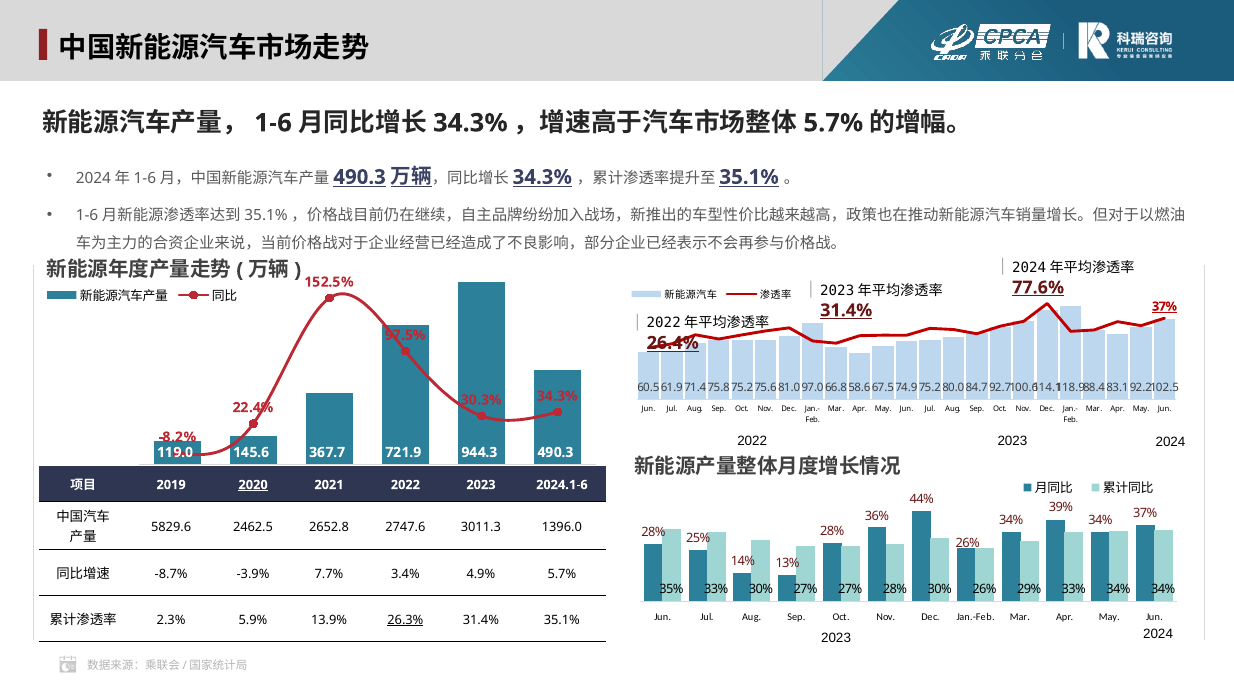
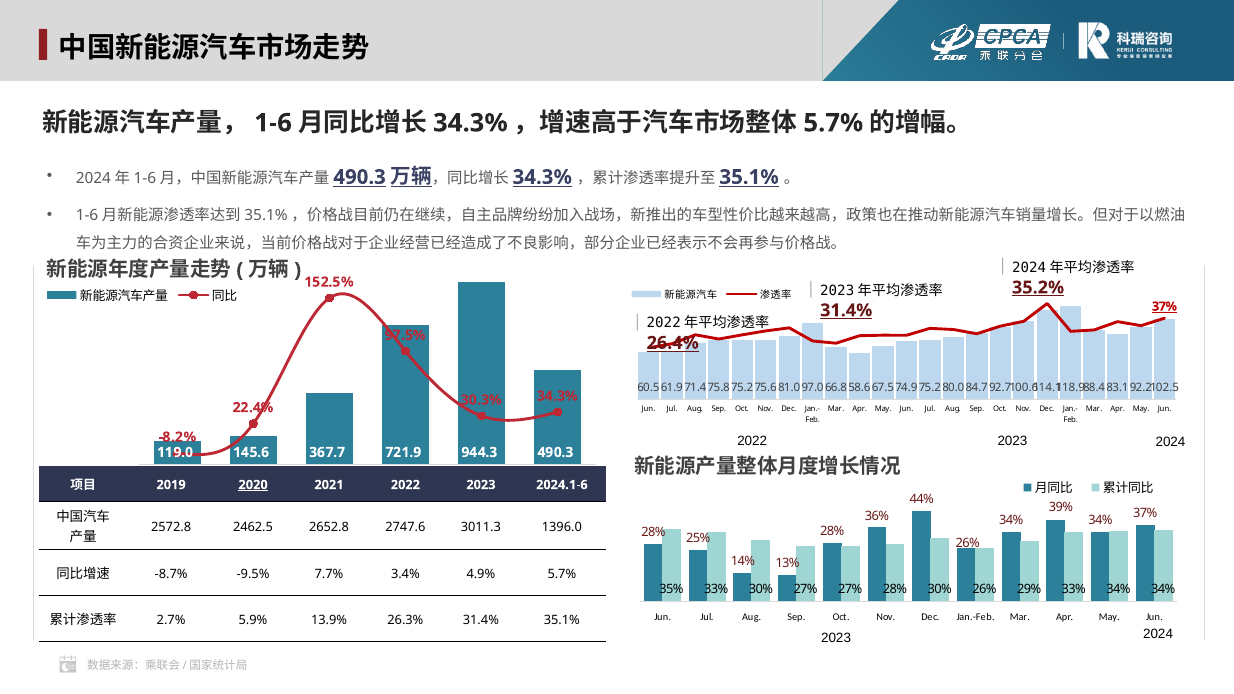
77.6%: 77.6% -> 35.2%
5829.6: 5829.6 -> 2572.8
-3.9%: -3.9% -> -9.5%
2.3%: 2.3% -> 2.7%
26.3% underline: present -> none
